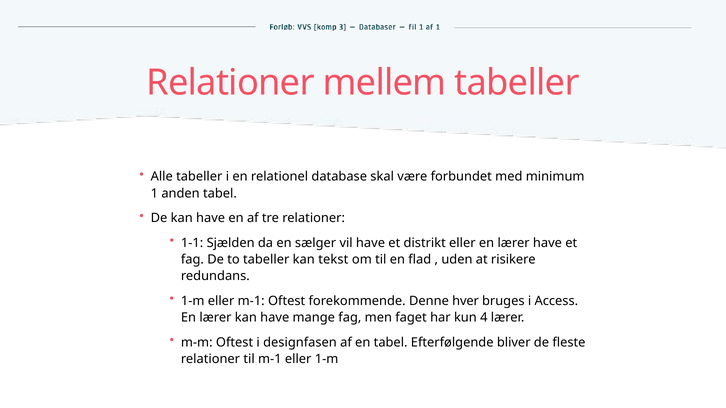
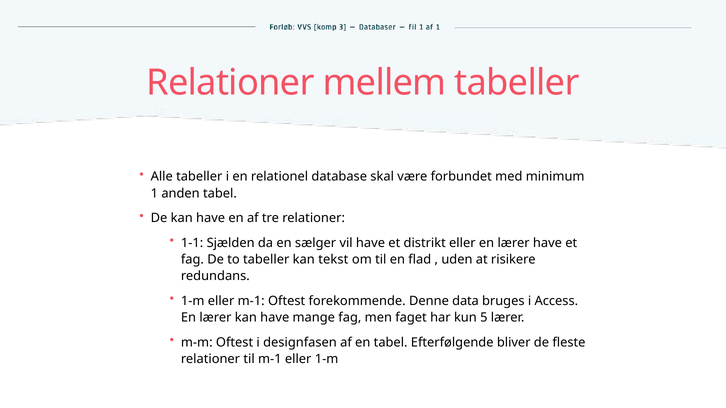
hver: hver -> data
4: 4 -> 5
